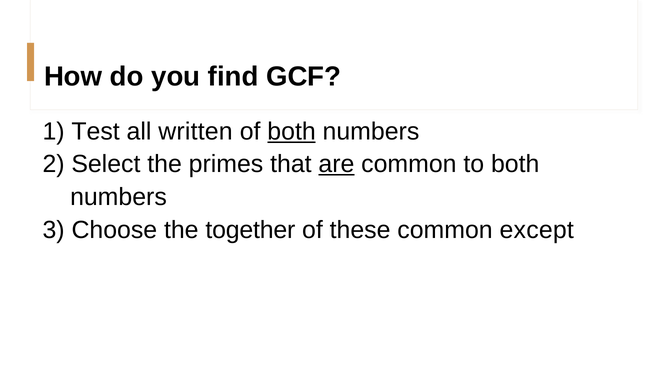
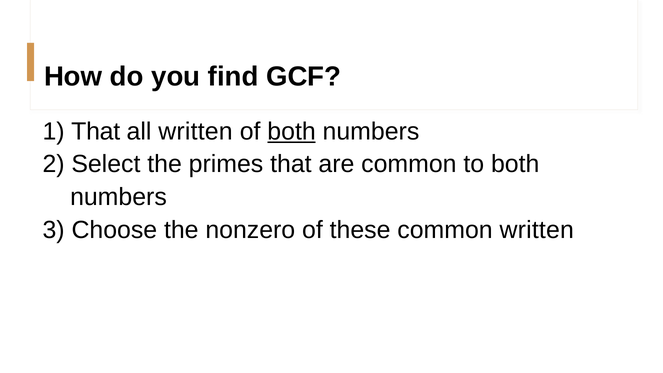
Test at (96, 131): Test -> That
are underline: present -> none
together: together -> nonzero
common except: except -> written
